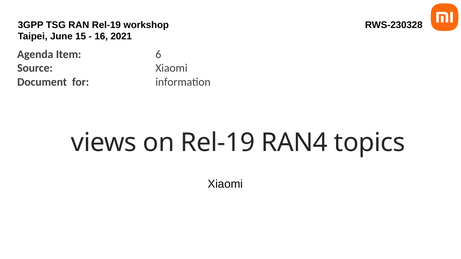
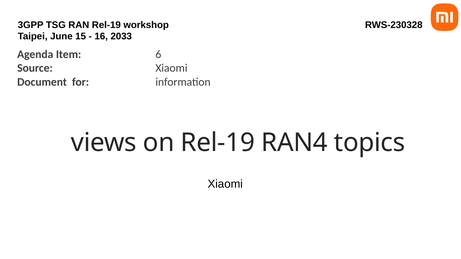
2021: 2021 -> 2033
